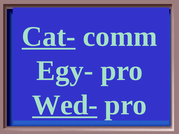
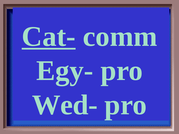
Wed- underline: present -> none
